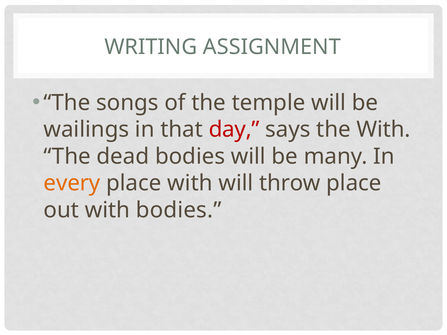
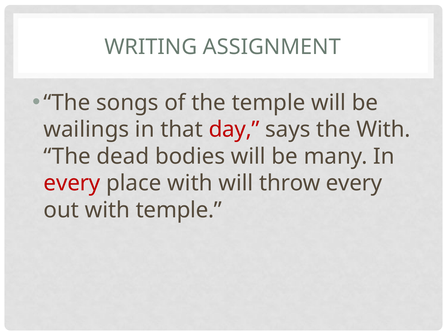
every at (72, 183) colour: orange -> red
throw place: place -> every
with bodies: bodies -> temple
